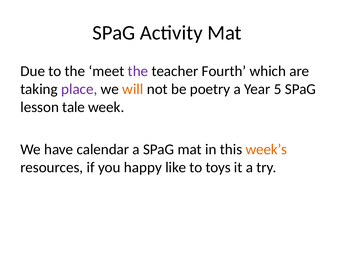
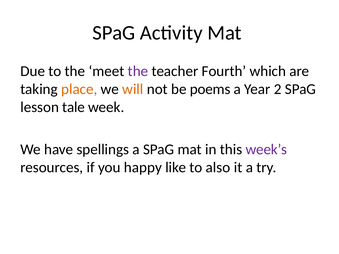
place colour: purple -> orange
poetry: poetry -> poems
5: 5 -> 2
calendar: calendar -> spellings
week’s colour: orange -> purple
toys: toys -> also
